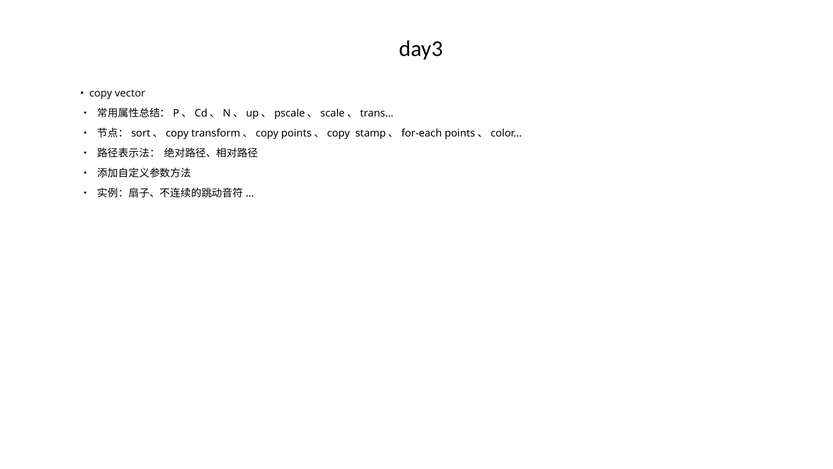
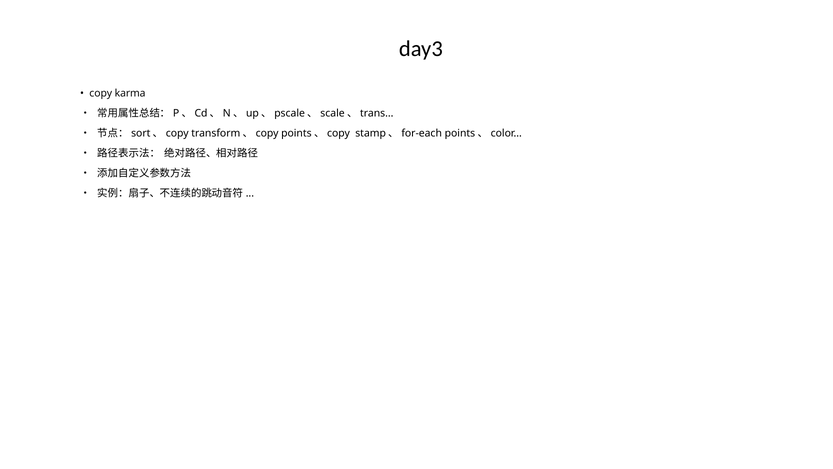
vector: vector -> karma
